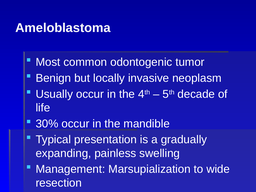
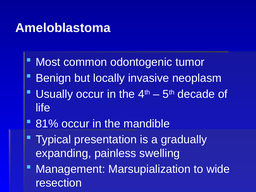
30%: 30% -> 81%
